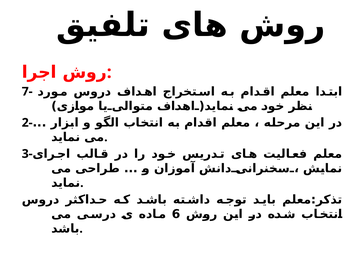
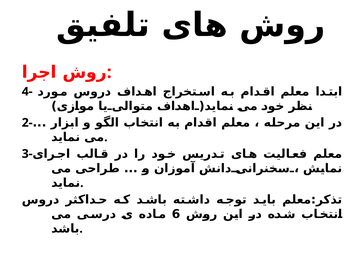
7-: 7- -> 4-
